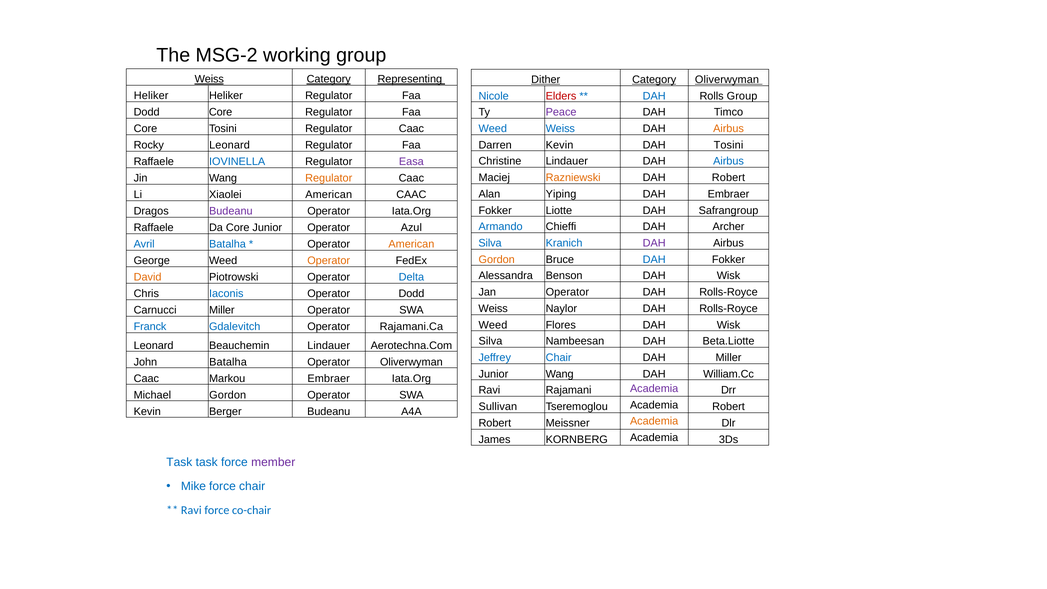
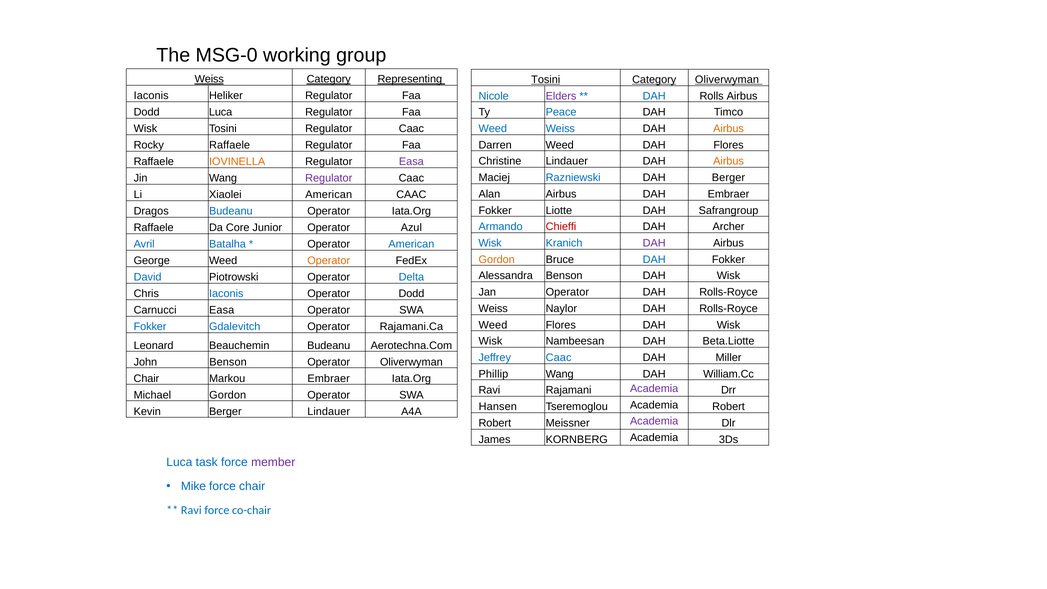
MSG-2: MSG-2 -> MSG-0
Dither at (546, 80): Dither -> Tosini
Heliker at (151, 96): Heliker -> Iaconis
Elders colour: red -> purple
Rolls Group: Group -> Airbus
Dodd Core: Core -> Luca
Peace colour: purple -> blue
Core at (145, 129): Core -> Wisk
Darren Kevin: Kevin -> Weed
DAH Tosini: Tosini -> Flores
Rocky Leonard: Leonard -> Raffaele
Airbus at (729, 161) colour: blue -> orange
IOVINELLA colour: blue -> orange
Razniewski colour: orange -> blue
DAH Robert: Robert -> Berger
Regulator at (329, 178) colour: orange -> purple
Alan Yiping: Yiping -> Airbus
Budeanu at (231, 211) colour: purple -> blue
Chieffi colour: black -> red
Silva at (490, 243): Silva -> Wisk
American at (411, 244) colour: orange -> blue
David colour: orange -> blue
Carnucci Miller: Miller -> Easa
Franck at (150, 327): Franck -> Fokker
Silva at (490, 341): Silva -> Wisk
Beauchemin Lindauer: Lindauer -> Budeanu
Jeffrey Chair: Chair -> Caac
John Batalha: Batalha -> Benson
Junior at (493, 374): Junior -> Phillip
Caac at (146, 378): Caac -> Chair
Sullivan: Sullivan -> Hansen
Berger Budeanu: Budeanu -> Lindauer
Academia at (654, 421) colour: orange -> purple
Task at (179, 462): Task -> Luca
